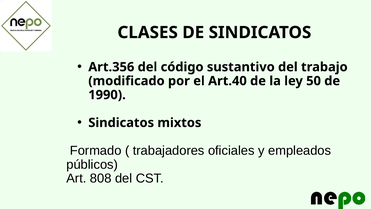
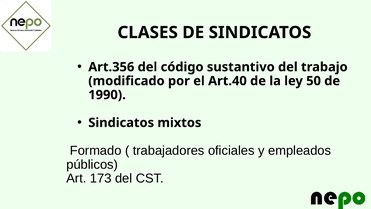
808: 808 -> 173
